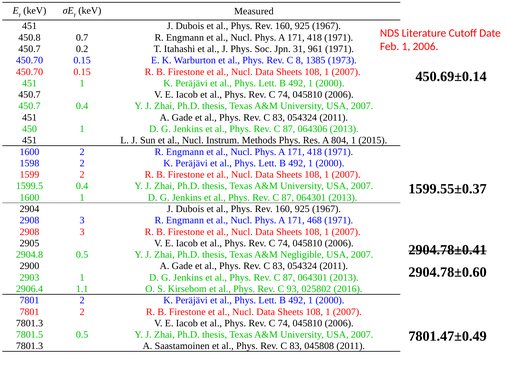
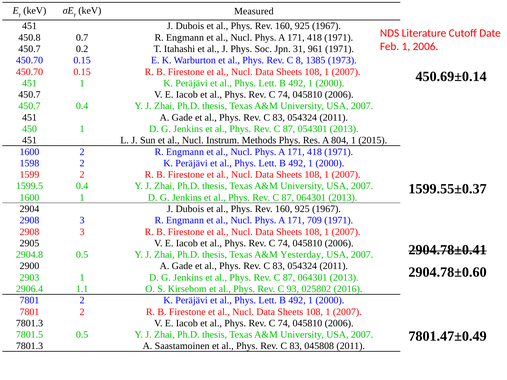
064306: 064306 -> 054301
468: 468 -> 709
Negligible: Negligible -> Yesterday
